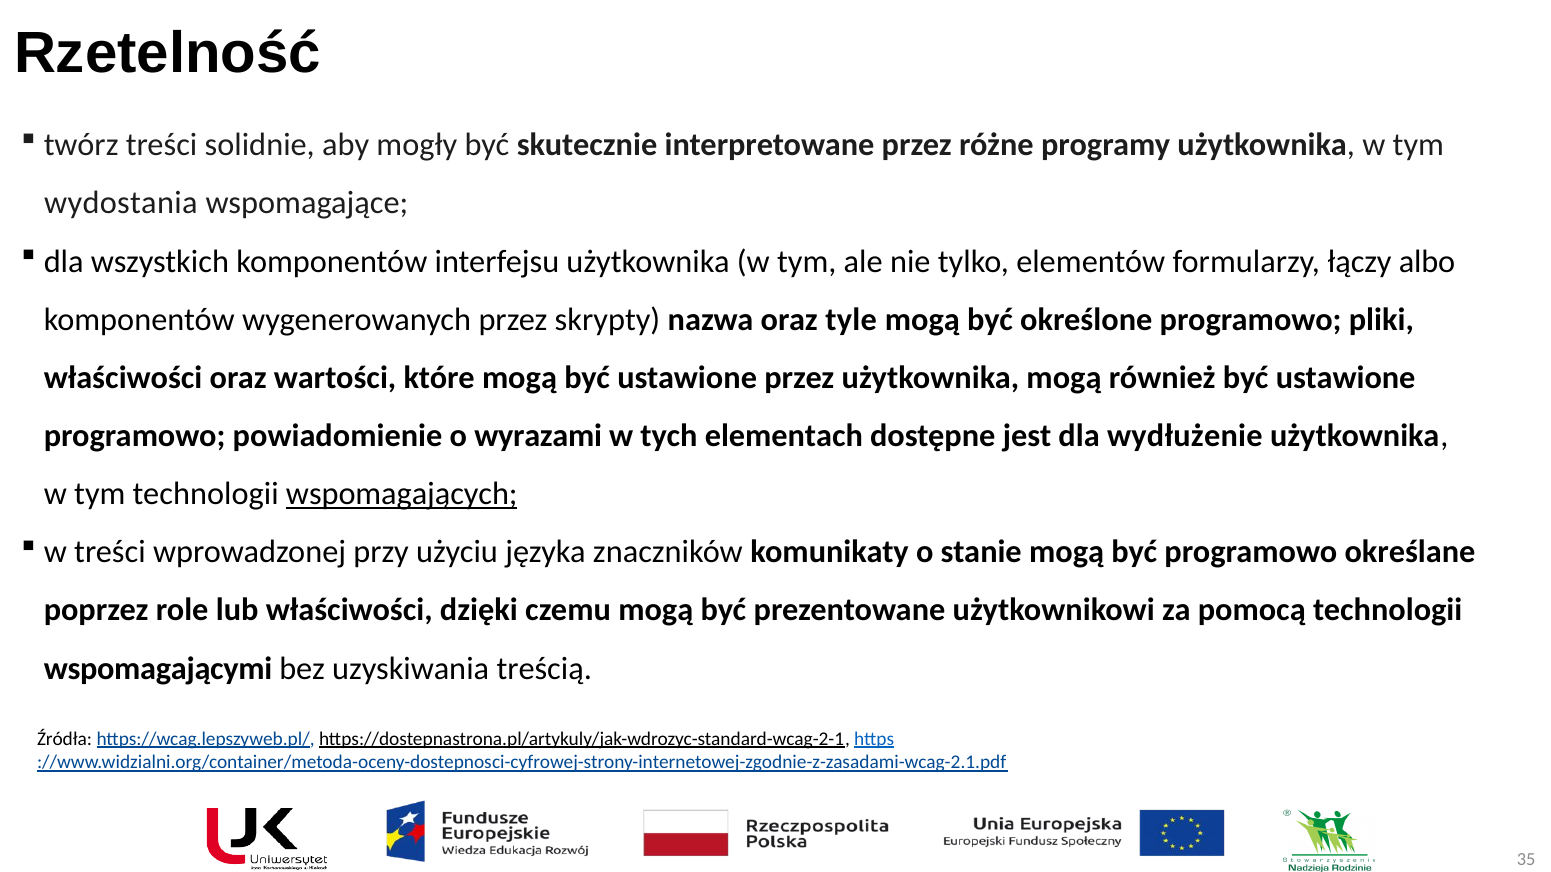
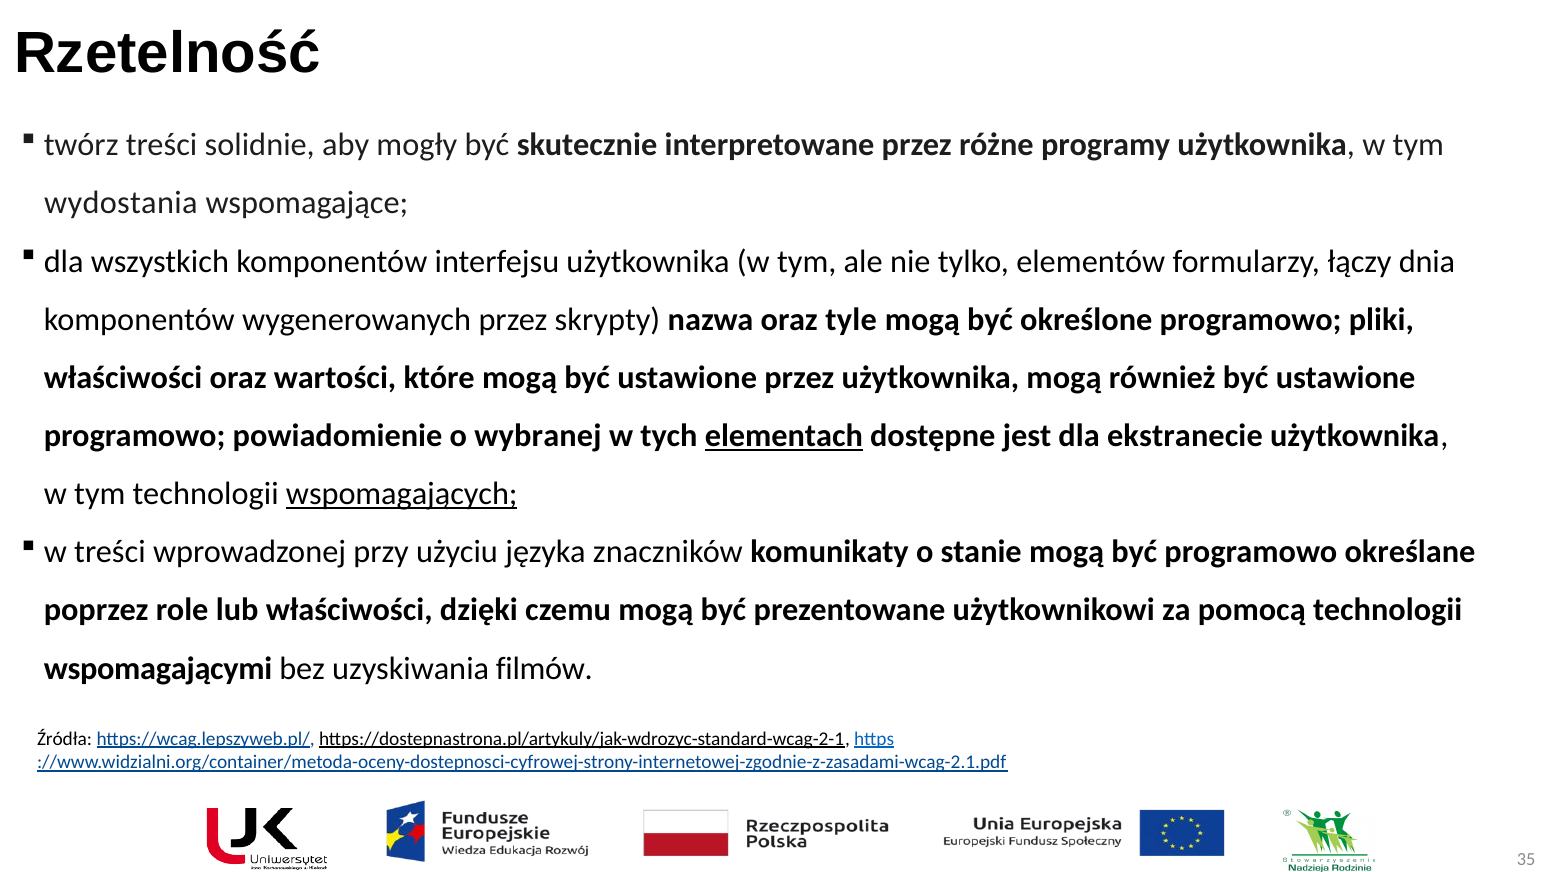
albo: albo -> dnia
wyrazami: wyrazami -> wybranej
elementach underline: none -> present
wydłużenie: wydłużenie -> ekstranecie
treścią: treścią -> filmów
